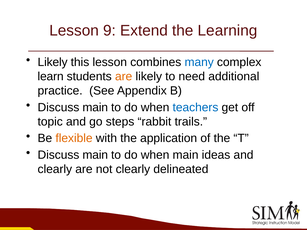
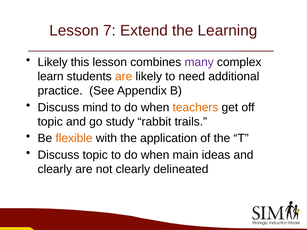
9: 9 -> 7
many colour: blue -> purple
main at (95, 107): main -> mind
teachers colour: blue -> orange
steps: steps -> study
main at (95, 155): main -> topic
